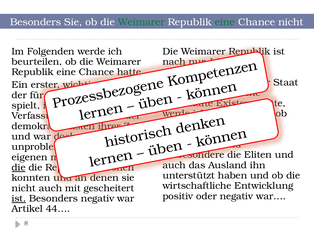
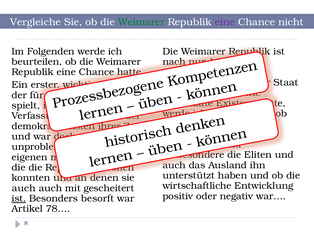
Besonders at (36, 22): Besonders -> Vergleiche
eine at (225, 22) colour: green -> purple
die at (19, 168) underline: present -> none
nicht at (24, 189): nicht -> auch
Besonders negativ: negativ -> besorft
44…: 44… -> 78…
